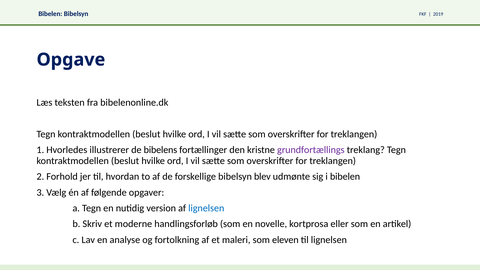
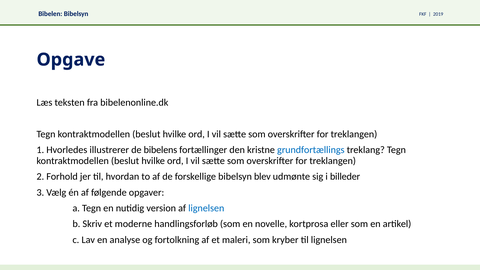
grundfortællings colour: purple -> blue
i bibelen: bibelen -> billeder
eleven: eleven -> kryber
